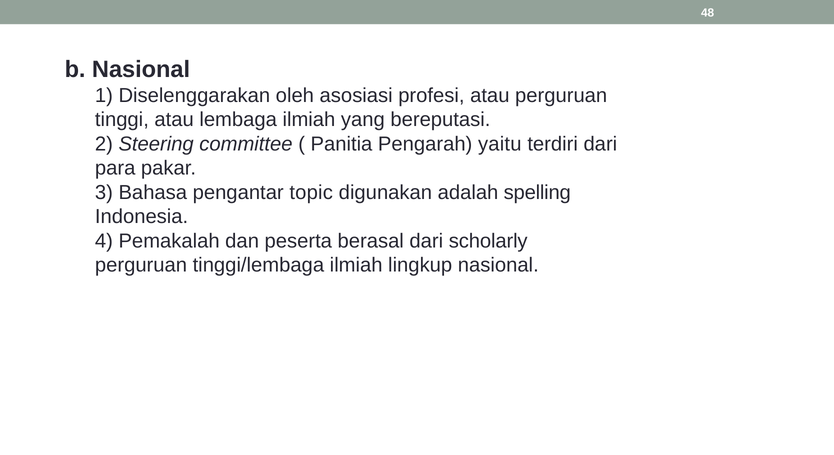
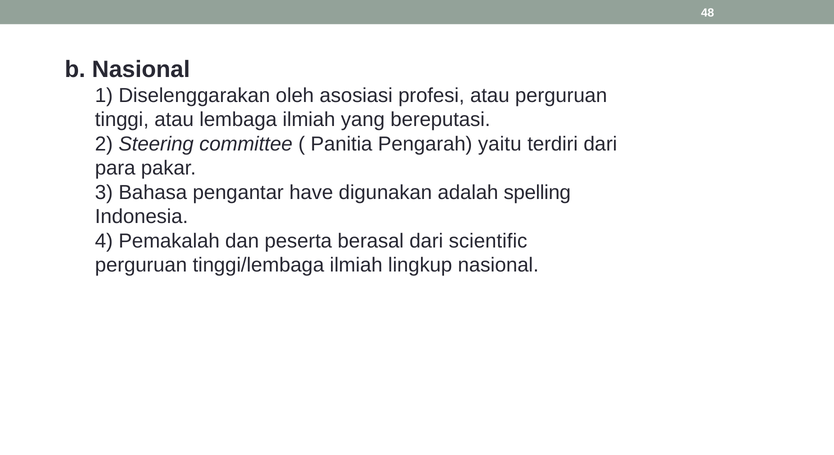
topic: topic -> have
scholarly: scholarly -> scientific
